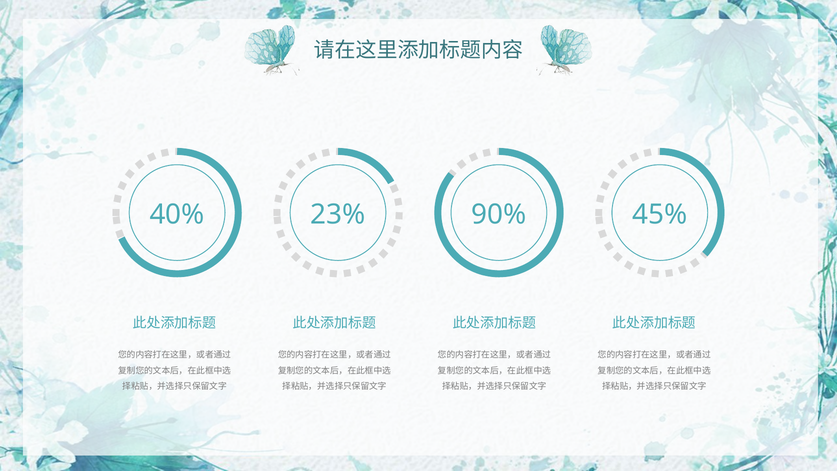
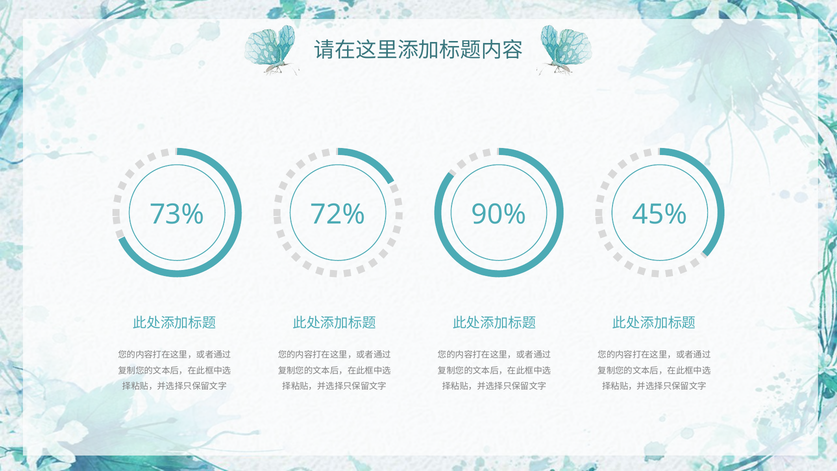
40%: 40% -> 73%
23%: 23% -> 72%
